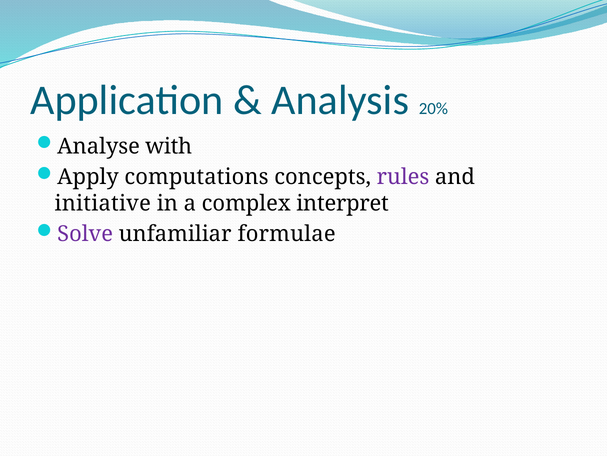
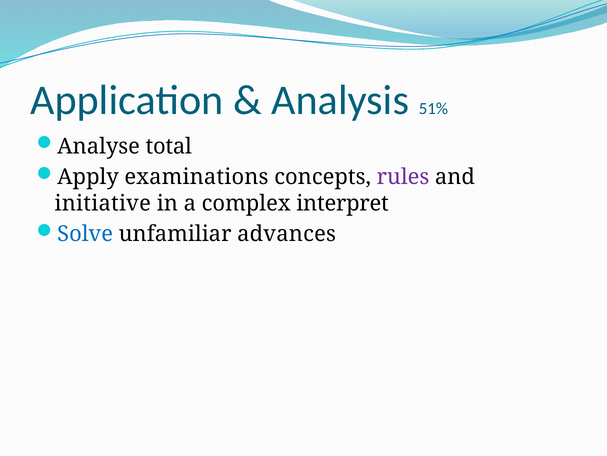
20%: 20% -> 51%
with: with -> total
computations: computations -> examinations
Solve colour: purple -> blue
formulae: formulae -> advances
